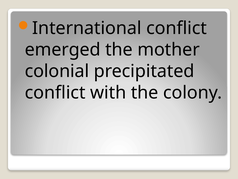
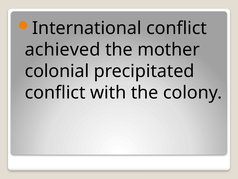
emerged: emerged -> achieved
